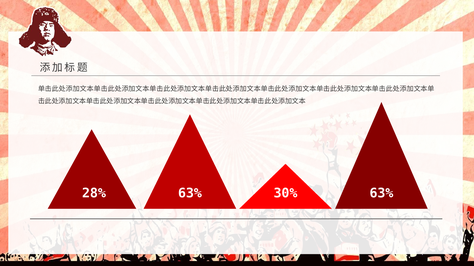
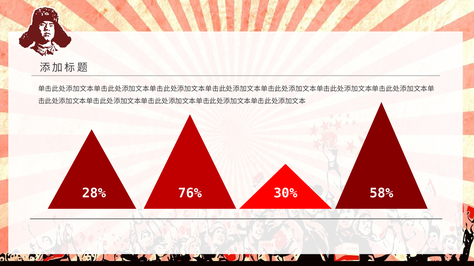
28% 63%: 63% -> 76%
30% 63%: 63% -> 58%
